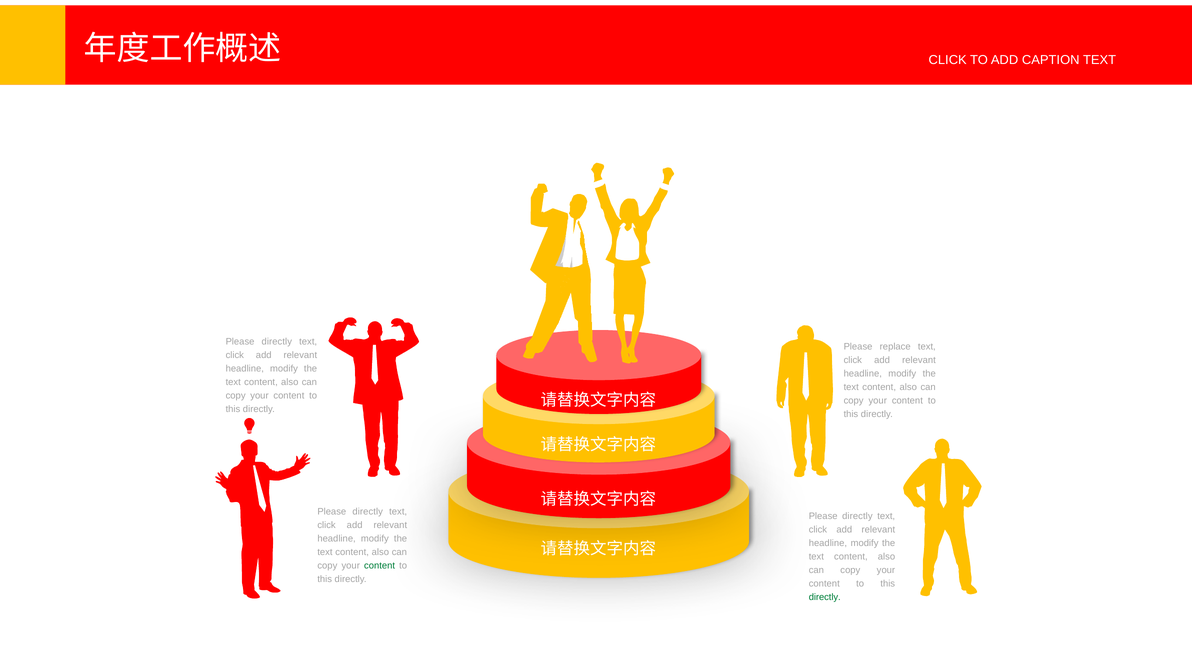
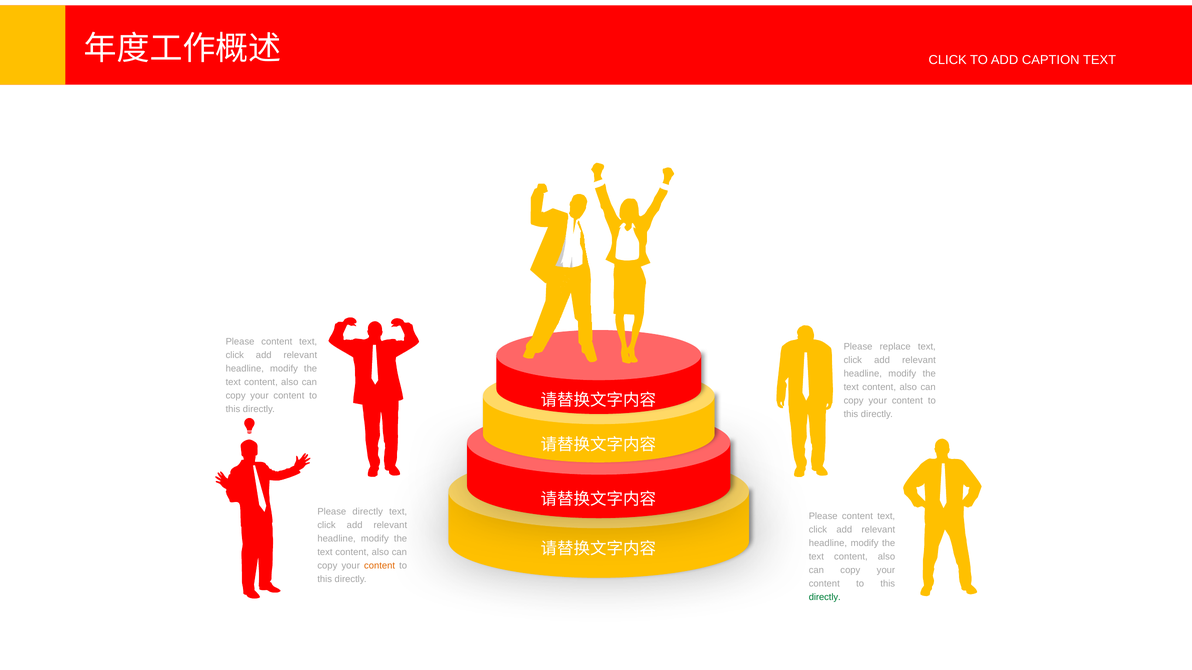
directly at (277, 342): directly -> content
directly at (857, 516): directly -> content
content at (380, 566) colour: green -> orange
